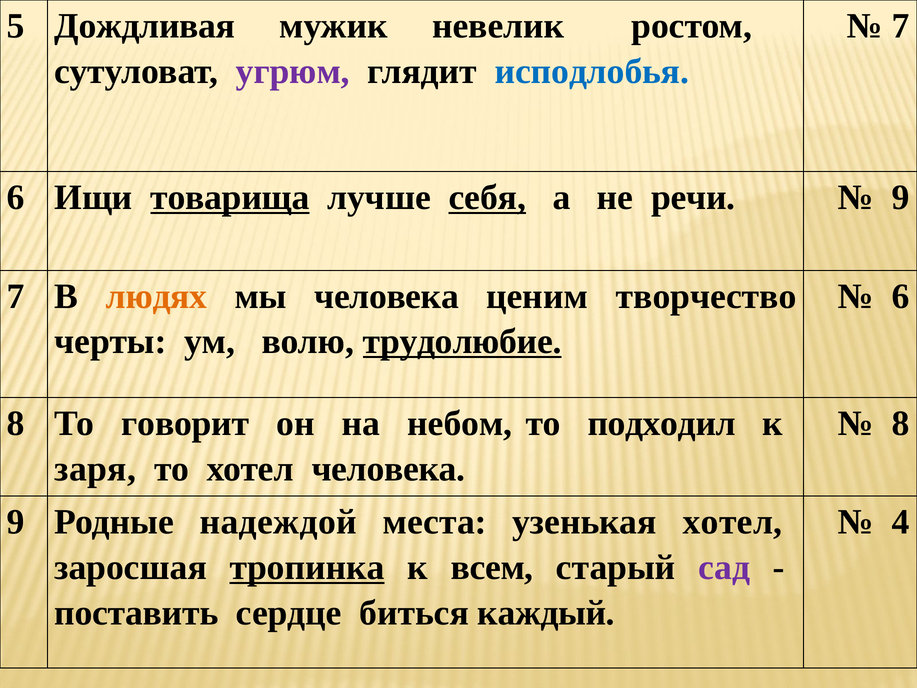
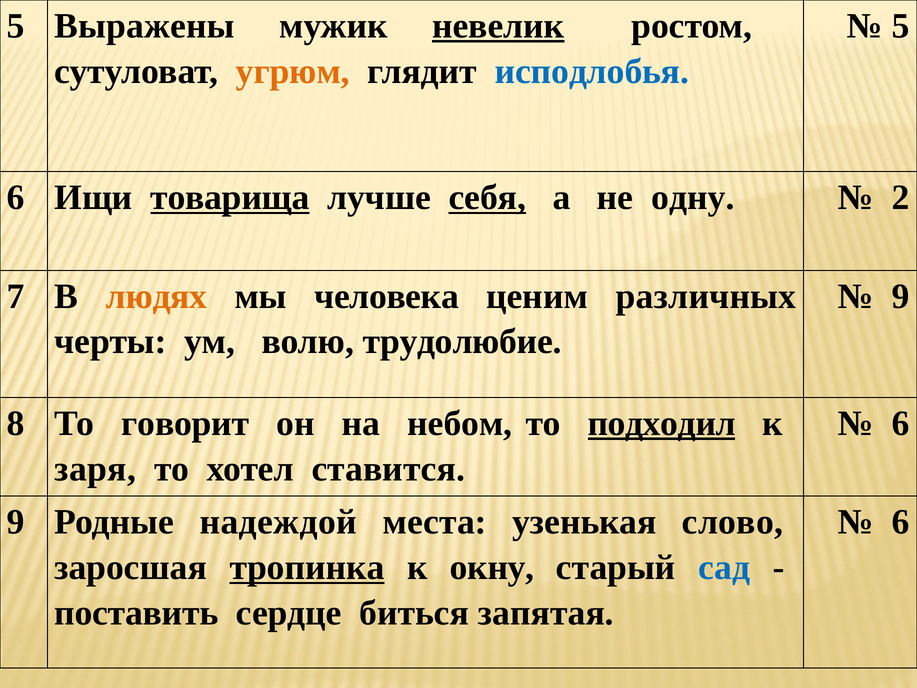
Дождливая: Дождливая -> Выражены
невелик underline: none -> present
7 at (901, 26): 7 -> 5
угрюм colour: purple -> orange
речи: речи -> одну
9 at (901, 198): 9 -> 2
творчество: творчество -> различных
6 at (901, 296): 6 -> 9
трудолюбие underline: present -> none
подходил underline: none -> present
8 at (901, 423): 8 -> 6
хотел человека: человека -> ставится
узенькая хотел: хотел -> слово
4 at (901, 522): 4 -> 6
всем: всем -> окну
сад colour: purple -> blue
каждый: каждый -> запятая
